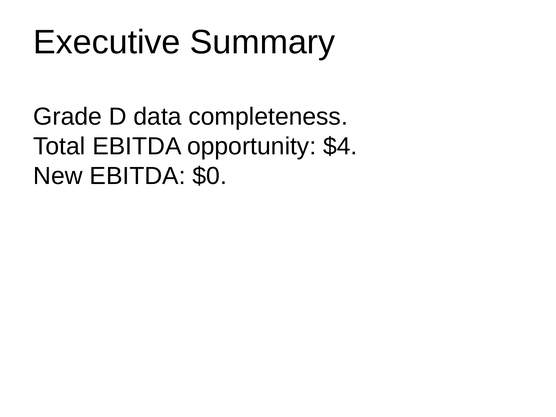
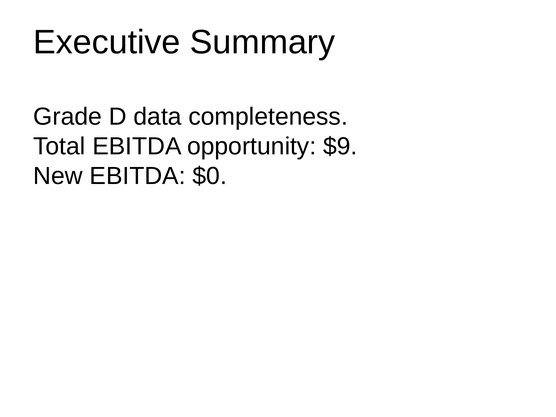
$4: $4 -> $9
